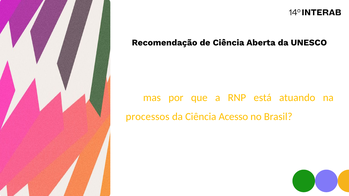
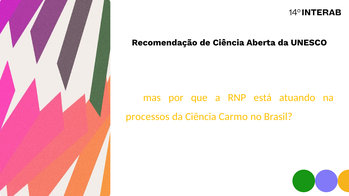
Acesso: Acesso -> Carmo
